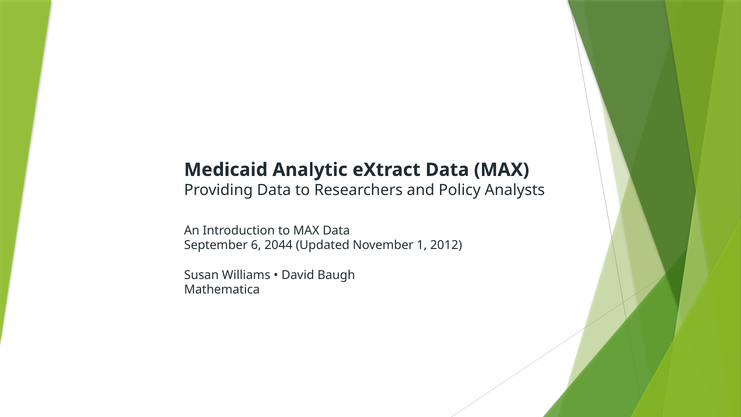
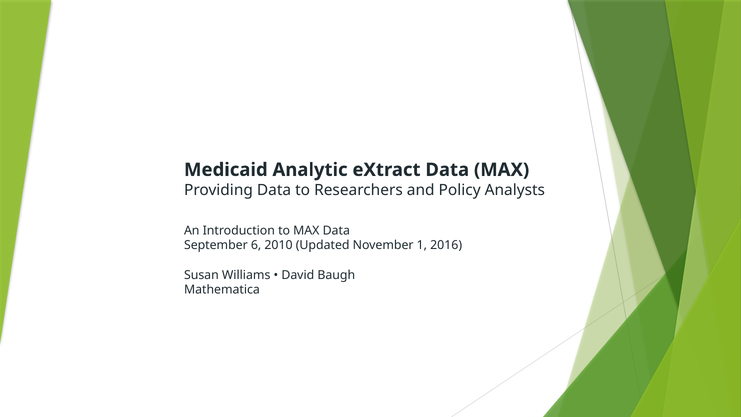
2044: 2044 -> 2010
2012: 2012 -> 2016
